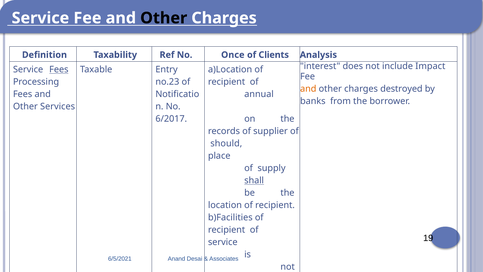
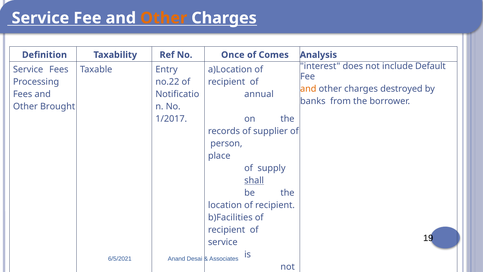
Other at (164, 18) colour: black -> orange
Clients: Clients -> Comes
Impact: Impact -> Default
Fees at (59, 69) underline: present -> none
no.23: no.23 -> no.22
Services: Services -> Brought
6/2017: 6/2017 -> 1/2017
should: should -> person
